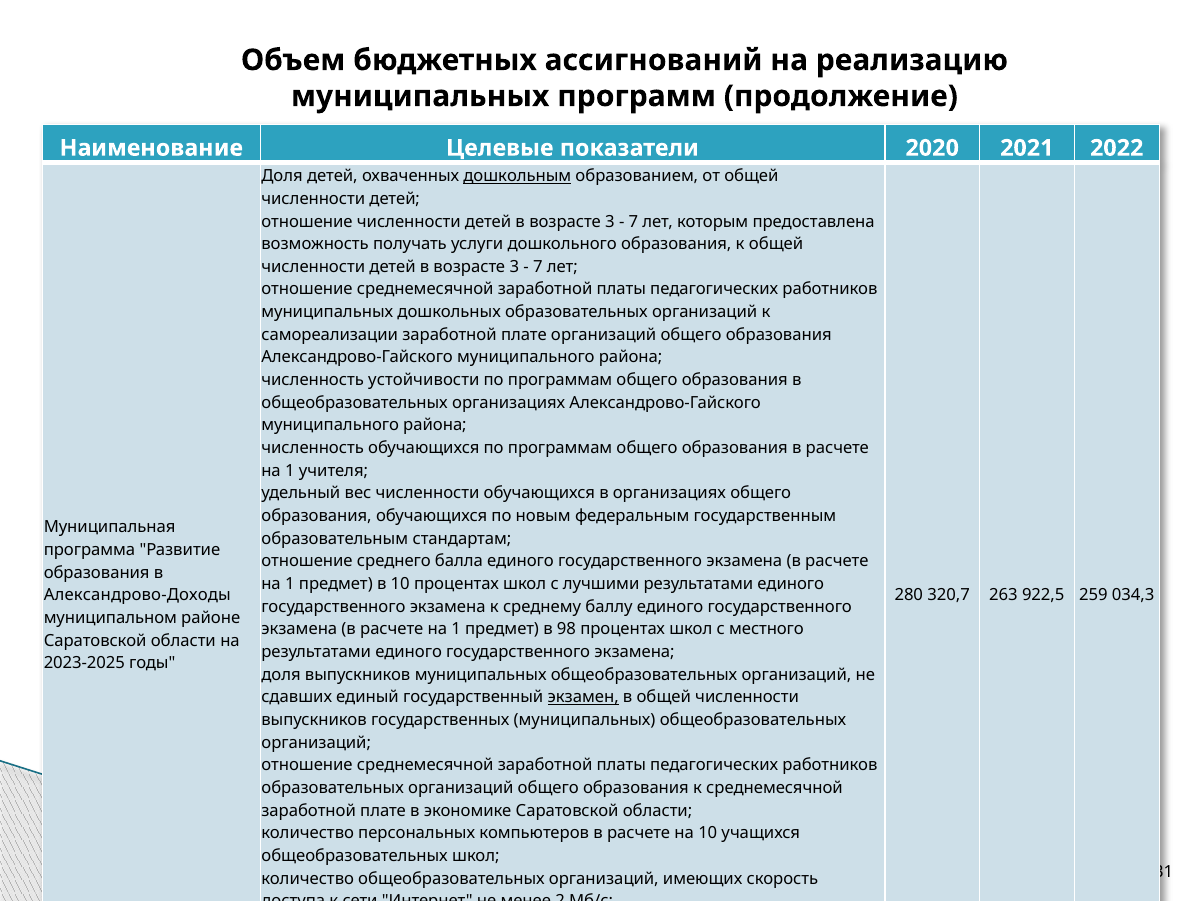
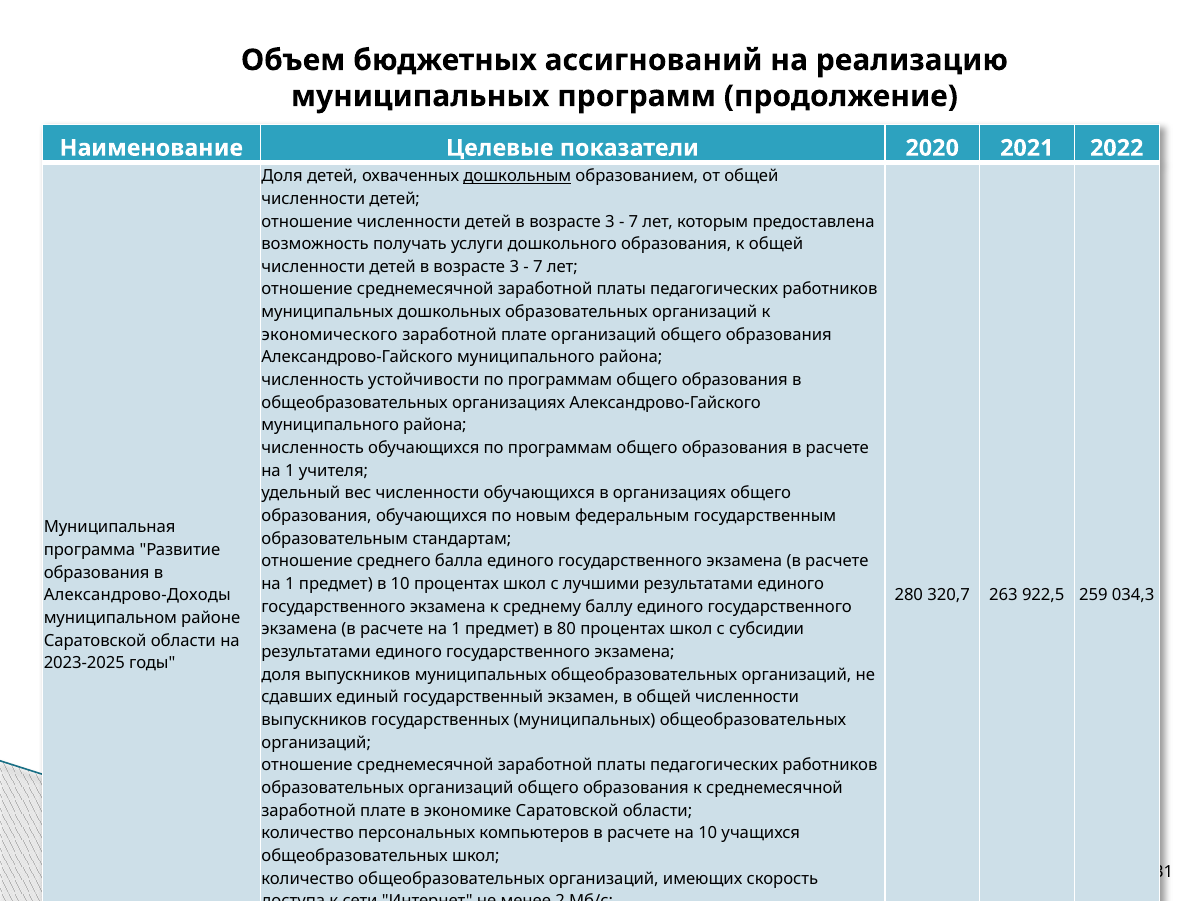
самореализации: самореализации -> экономического
в 98: 98 -> 80
местного: местного -> субсидии
экзамен underline: present -> none
